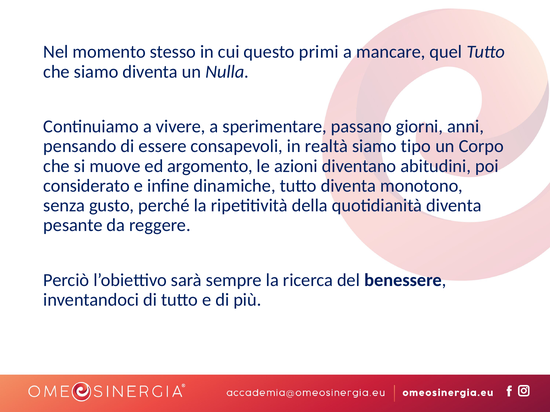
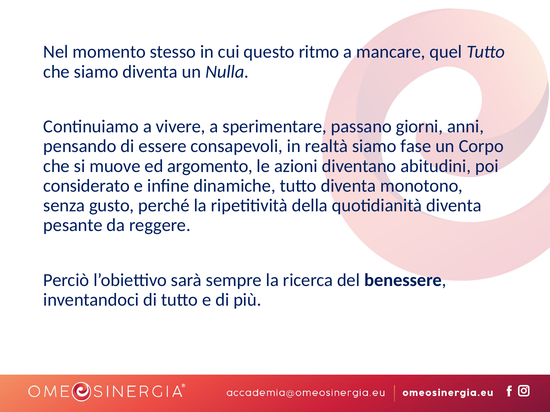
primi: primi -> ritmo
tipo: tipo -> fase
